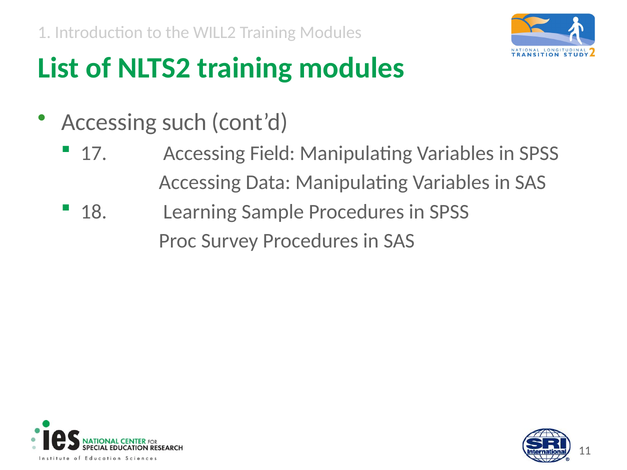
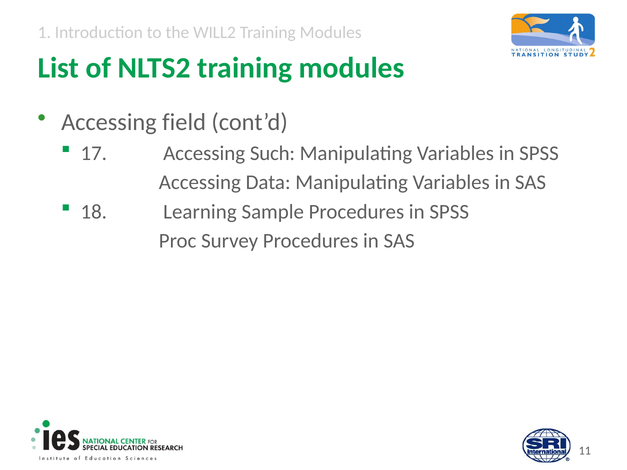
such: such -> field
Field: Field -> Such
